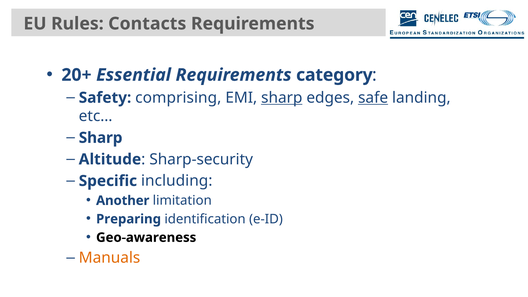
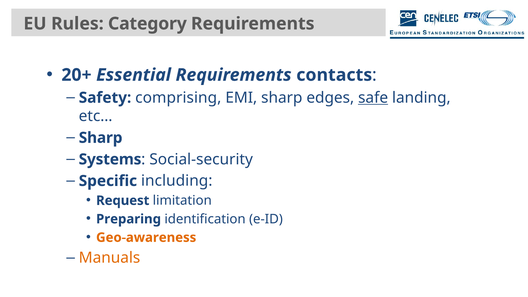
Contacts: Contacts -> Category
category: category -> contacts
sharp at (282, 98) underline: present -> none
Altitude: Altitude -> Systems
Sharp-security: Sharp-security -> Social-security
Another: Another -> Request
Geo-awareness colour: black -> orange
